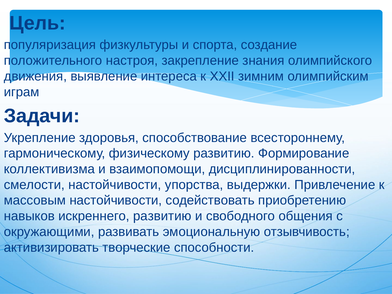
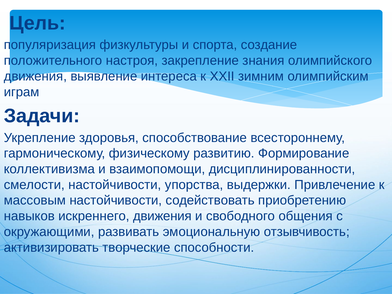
искреннего развитию: развитию -> движения
